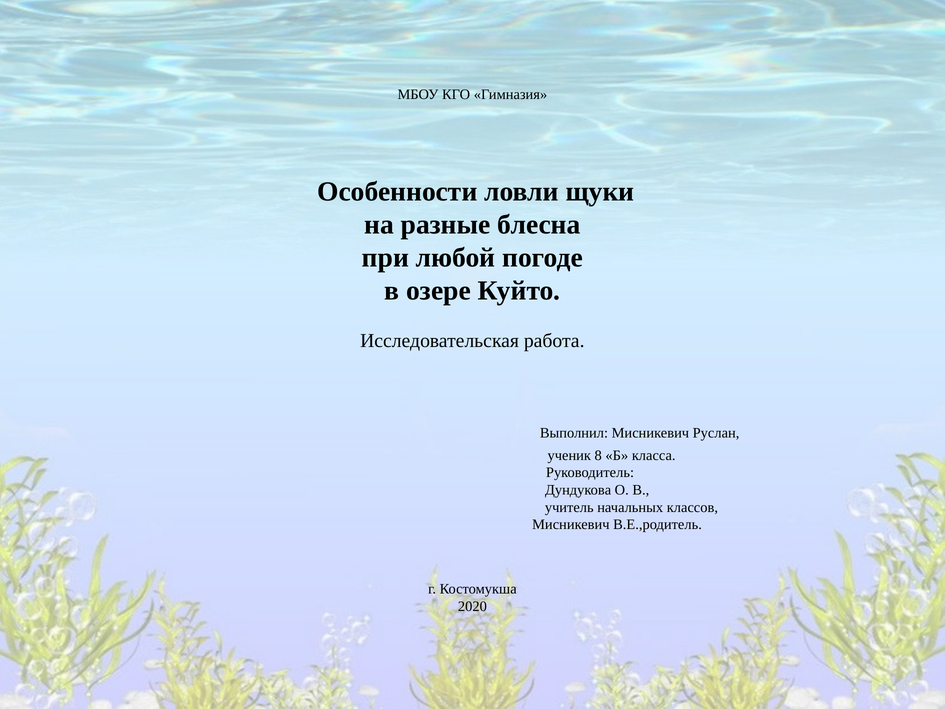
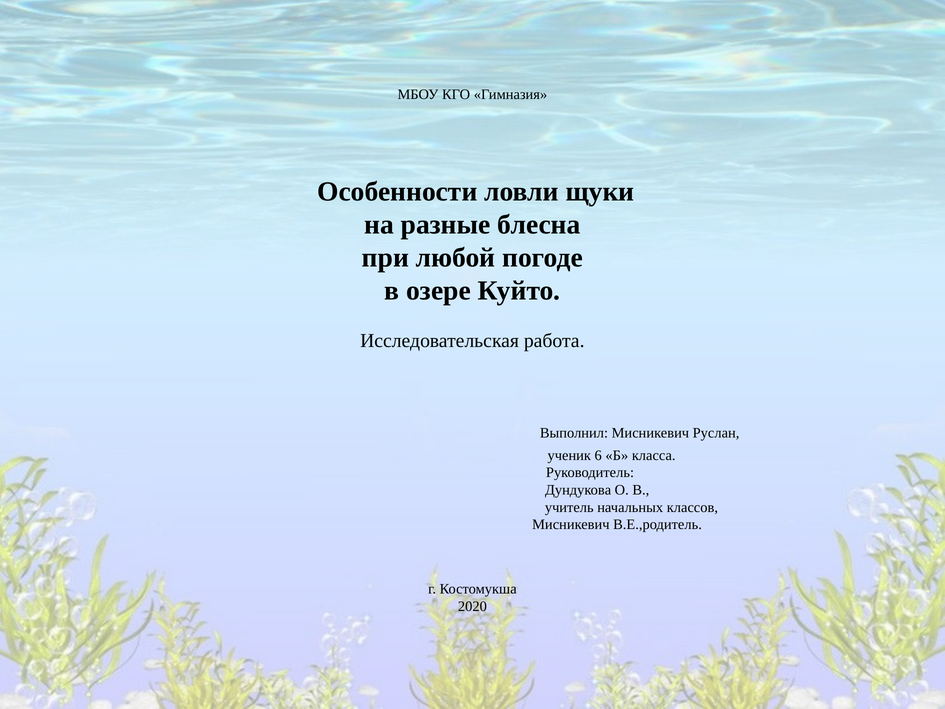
8: 8 -> 6
